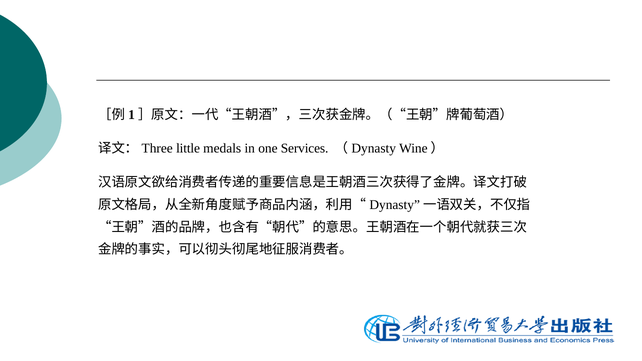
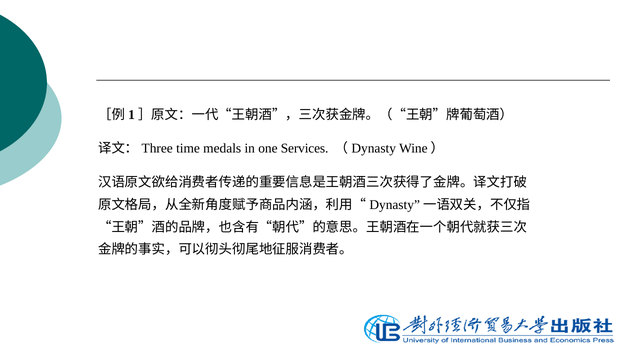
little: little -> time
